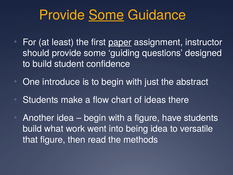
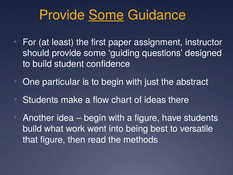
paper underline: present -> none
introduce: introduce -> particular
being idea: idea -> best
